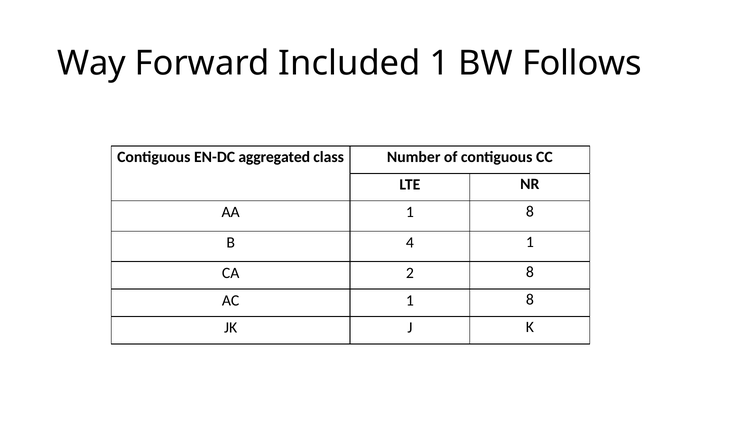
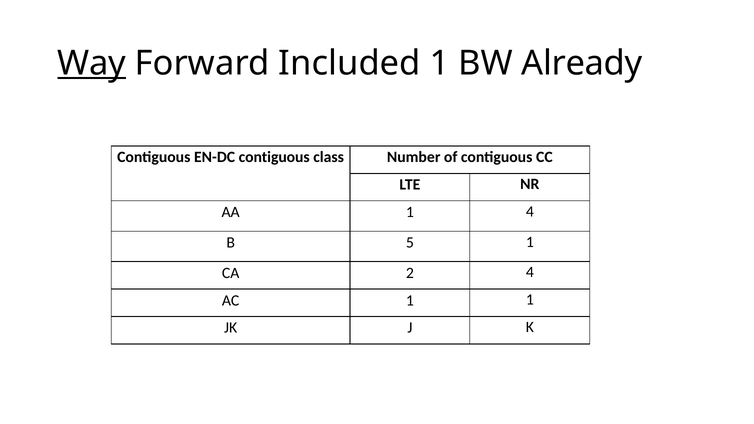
Way underline: none -> present
Follows: Follows -> Already
EN-DC aggregated: aggregated -> contiguous
AA 1 8: 8 -> 4
4: 4 -> 5
2 8: 8 -> 4
AC 1 8: 8 -> 1
